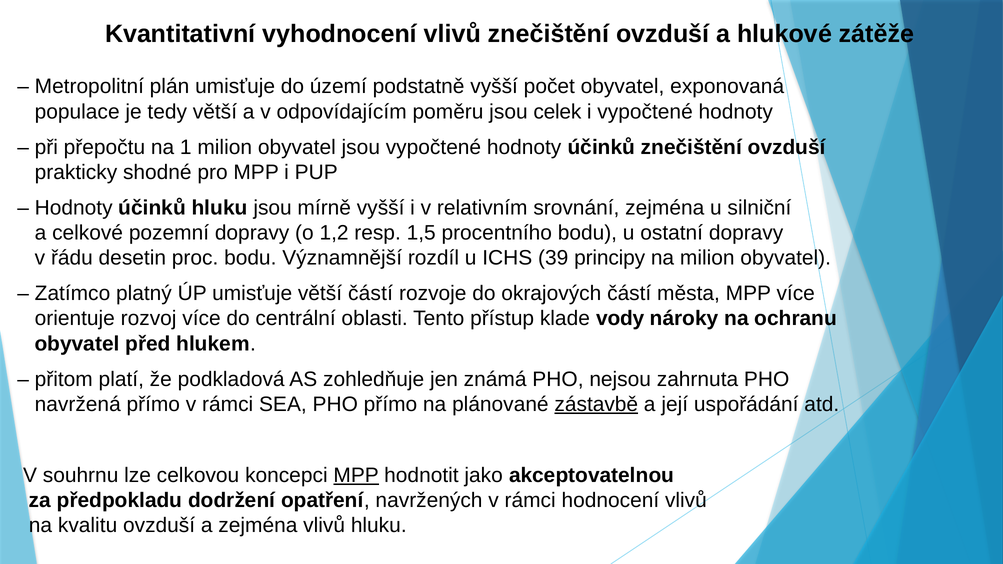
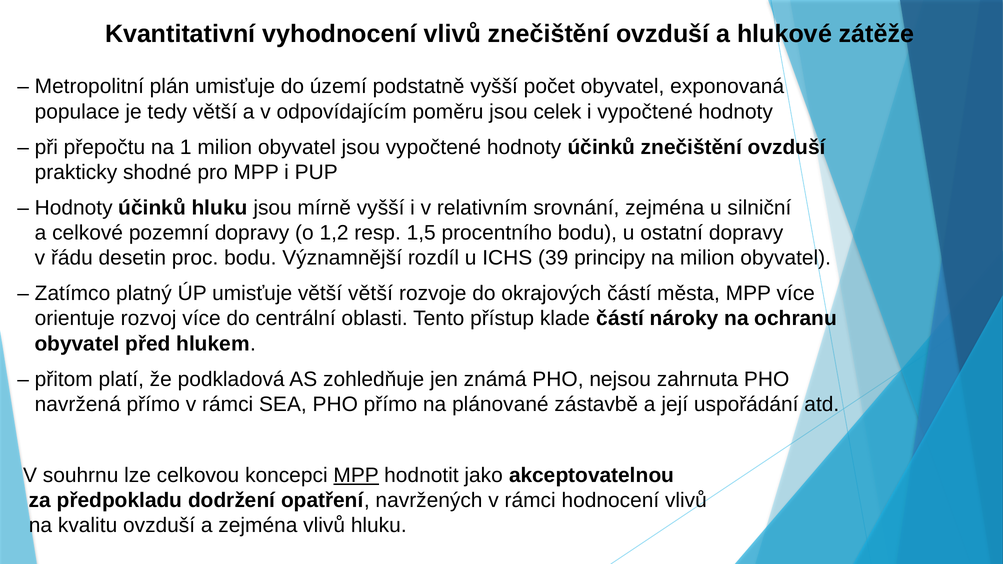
větší částí: částí -> větší
klade vody: vody -> částí
zástavbě underline: present -> none
